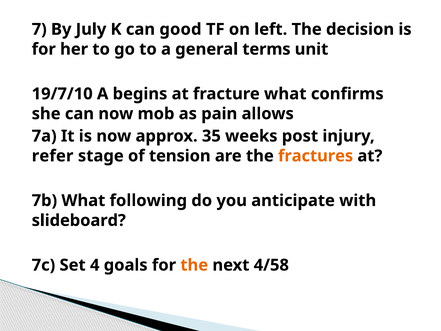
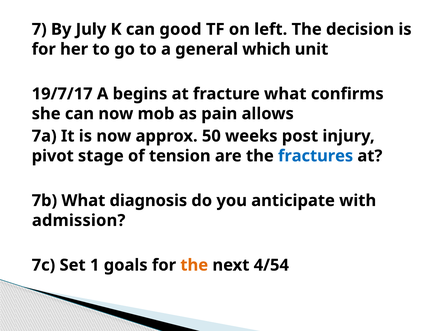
terms: terms -> which
19/7/10: 19/7/10 -> 19/7/17
35: 35 -> 50
refer: refer -> pivot
fractures colour: orange -> blue
following: following -> diagnosis
slideboard: slideboard -> admission
4: 4 -> 1
4/58: 4/58 -> 4/54
